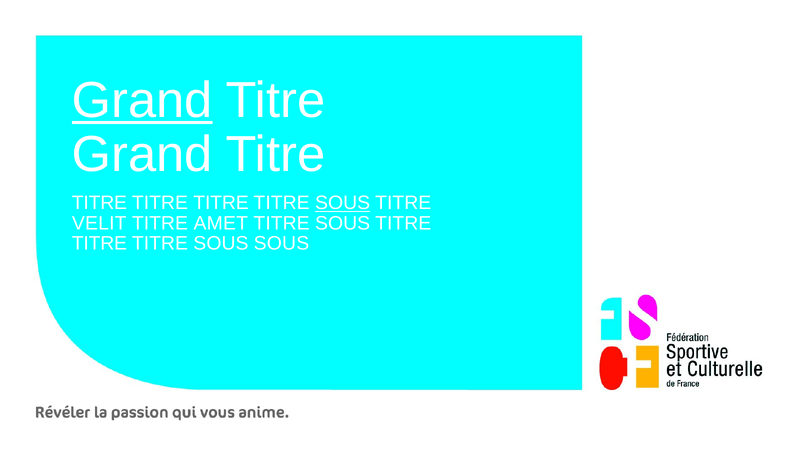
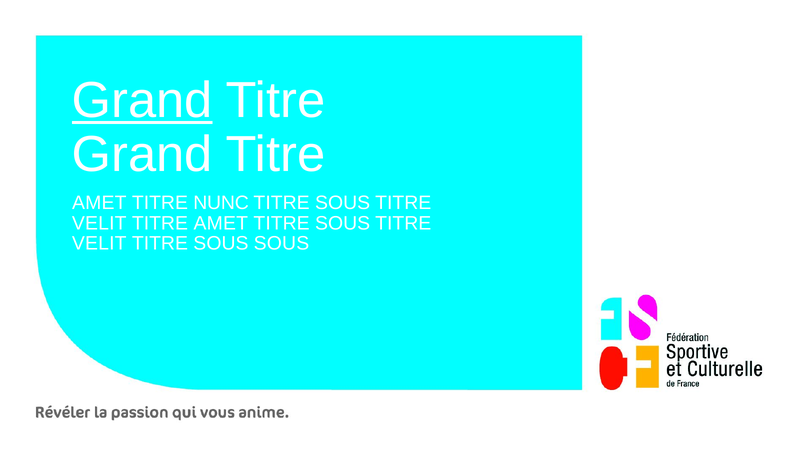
TITRE at (99, 203): TITRE -> AMET
TITRE at (221, 203): TITRE -> NUNC
SOUS at (343, 203) underline: present -> none
TITRE at (99, 244): TITRE -> VELIT
